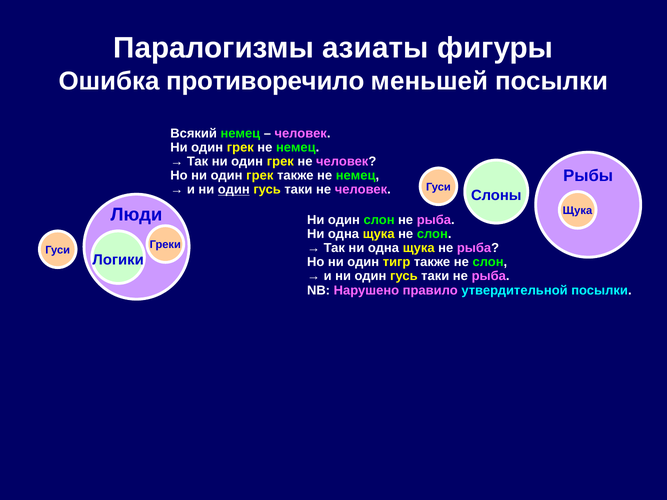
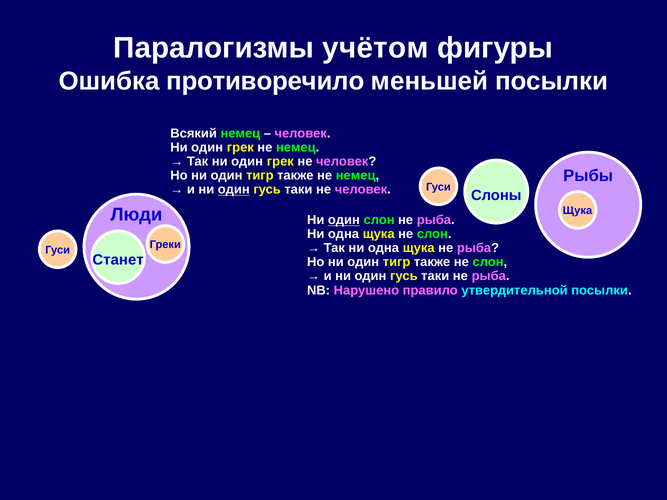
азиаты: азиаты -> учётом
грек at (260, 176): грек -> тигр
один at (344, 220) underline: none -> present
Логики: Логики -> Станет
